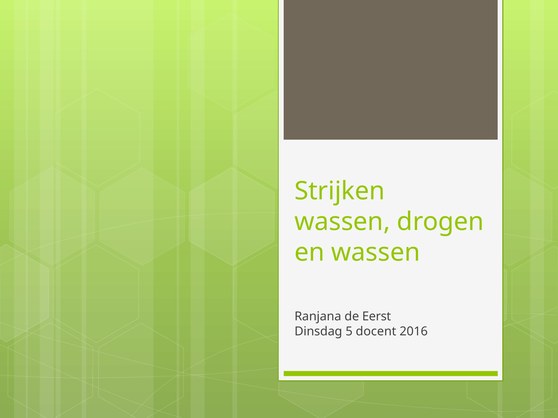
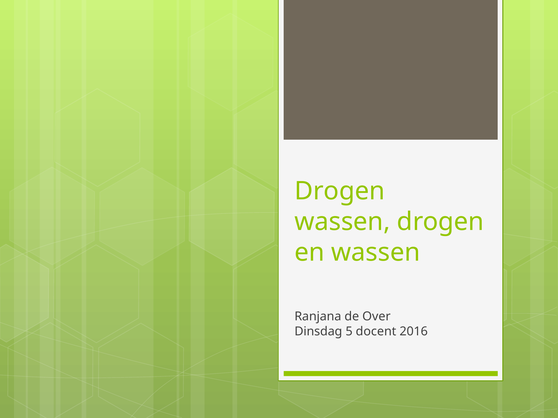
Strijken at (340, 191): Strijken -> Drogen
Eerst: Eerst -> Over
